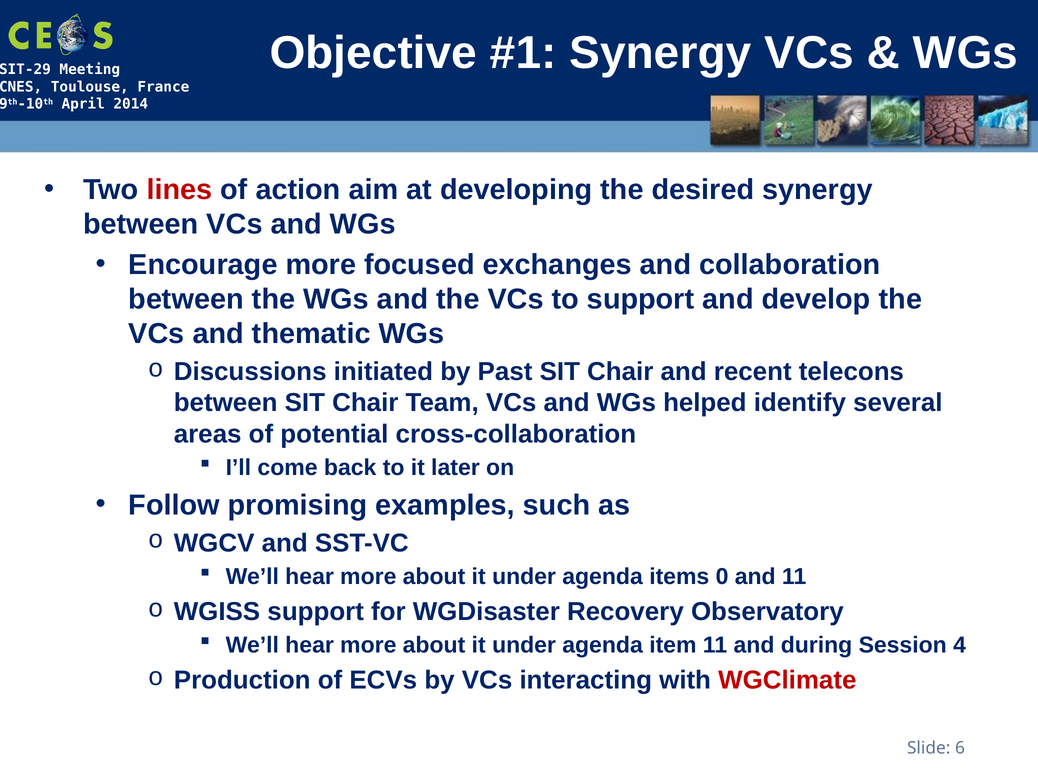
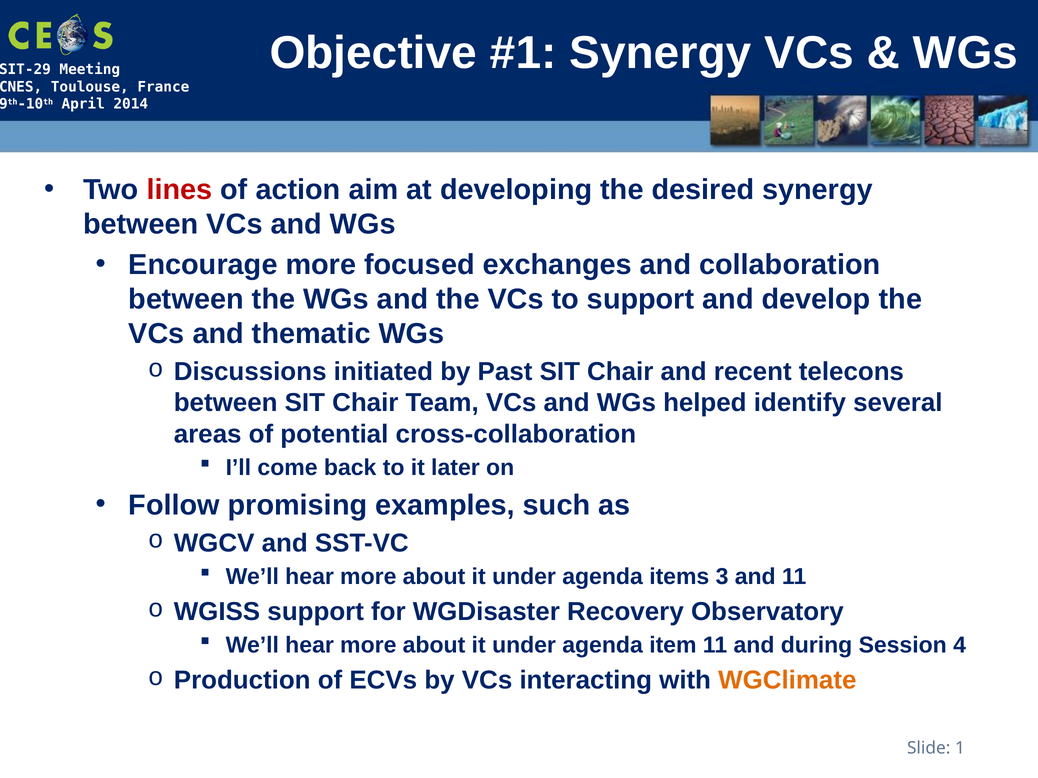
0: 0 -> 3
WGClimate colour: red -> orange
6: 6 -> 1
